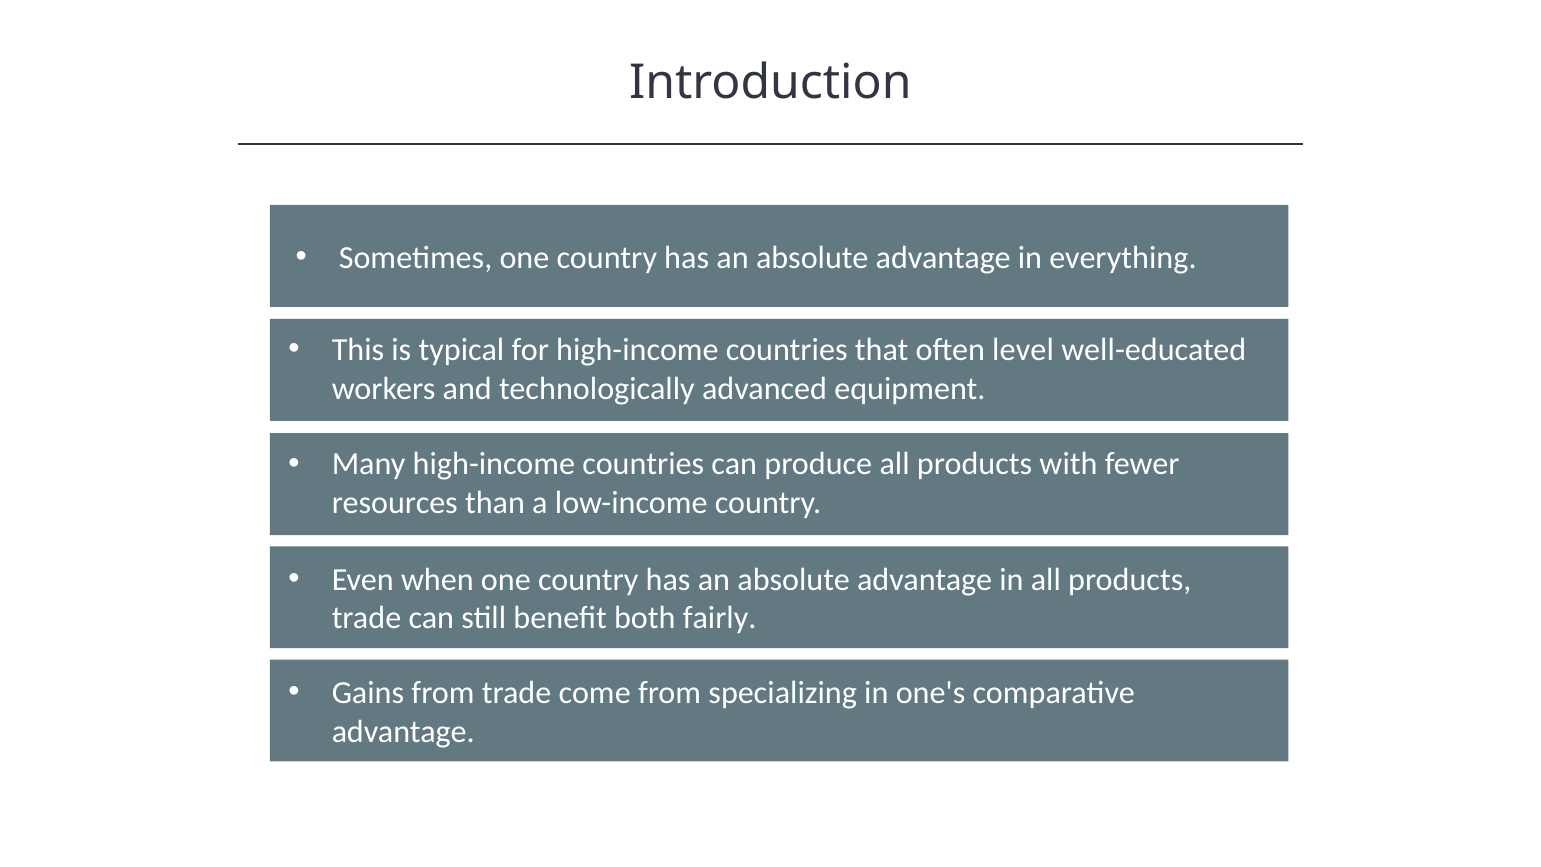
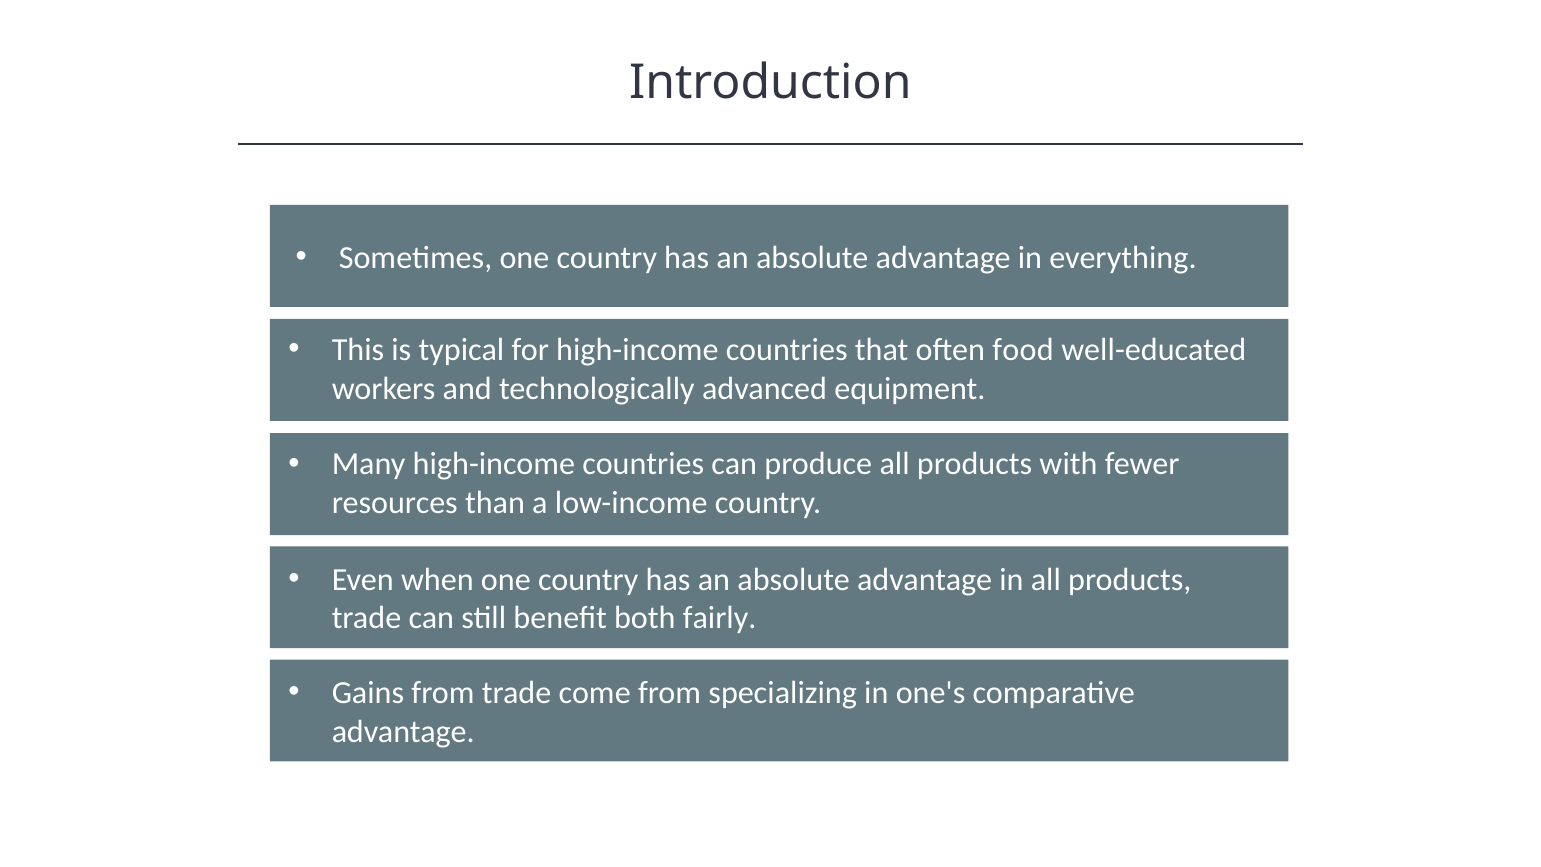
level: level -> food
